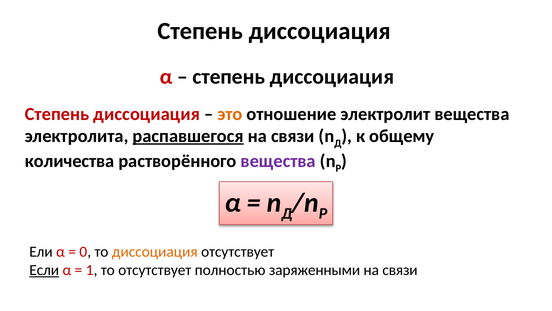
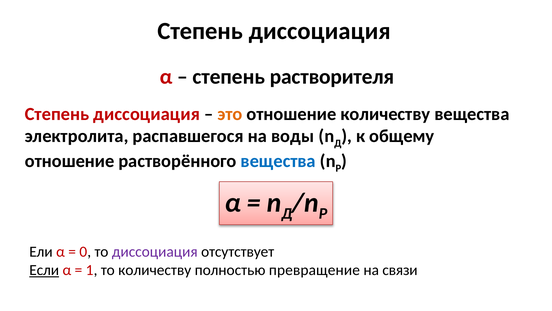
диссоциация at (332, 77): диссоциация -> растворителя
отношение электролит: электролит -> количеству
распавшегося underline: present -> none
связи at (293, 136): связи -> воды
количества at (70, 161): количества -> отношение
вещества at (278, 161) colour: purple -> blue
диссоциация at (155, 251) colour: orange -> purple
то отсутствует: отсутствует -> количеству
заряженными: заряженными -> превращение
